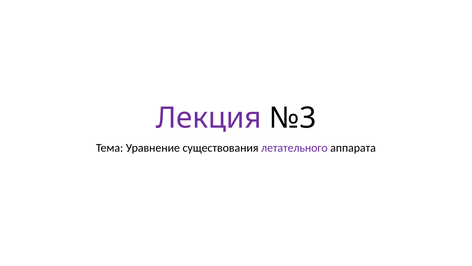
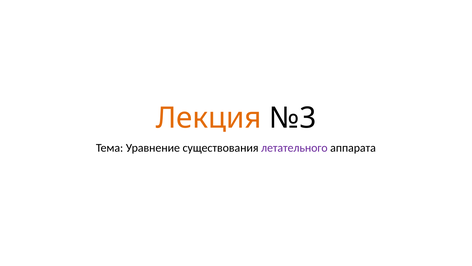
Лекция colour: purple -> orange
